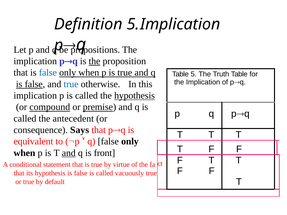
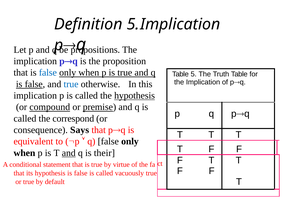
the at (95, 61) underline: present -> none
antecedent: antecedent -> correspond
front: front -> their
